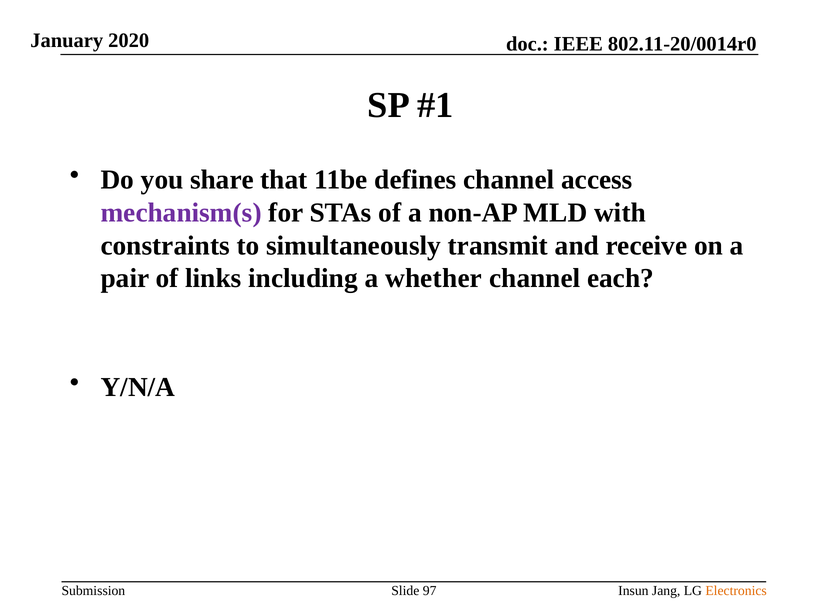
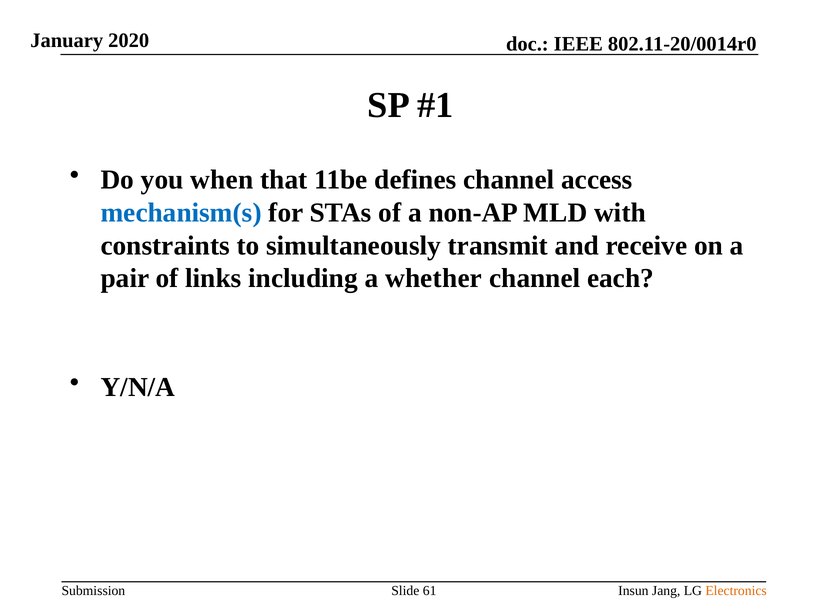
share: share -> when
mechanism(s colour: purple -> blue
97: 97 -> 61
